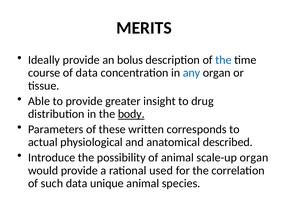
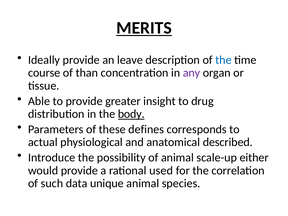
MERITS underline: none -> present
bolus: bolus -> leave
of data: data -> than
any colour: blue -> purple
written: written -> defines
scale-up organ: organ -> either
